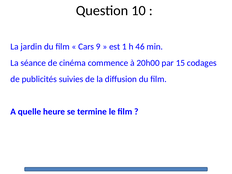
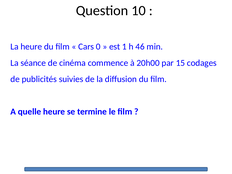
La jardin: jardin -> heure
9: 9 -> 0
